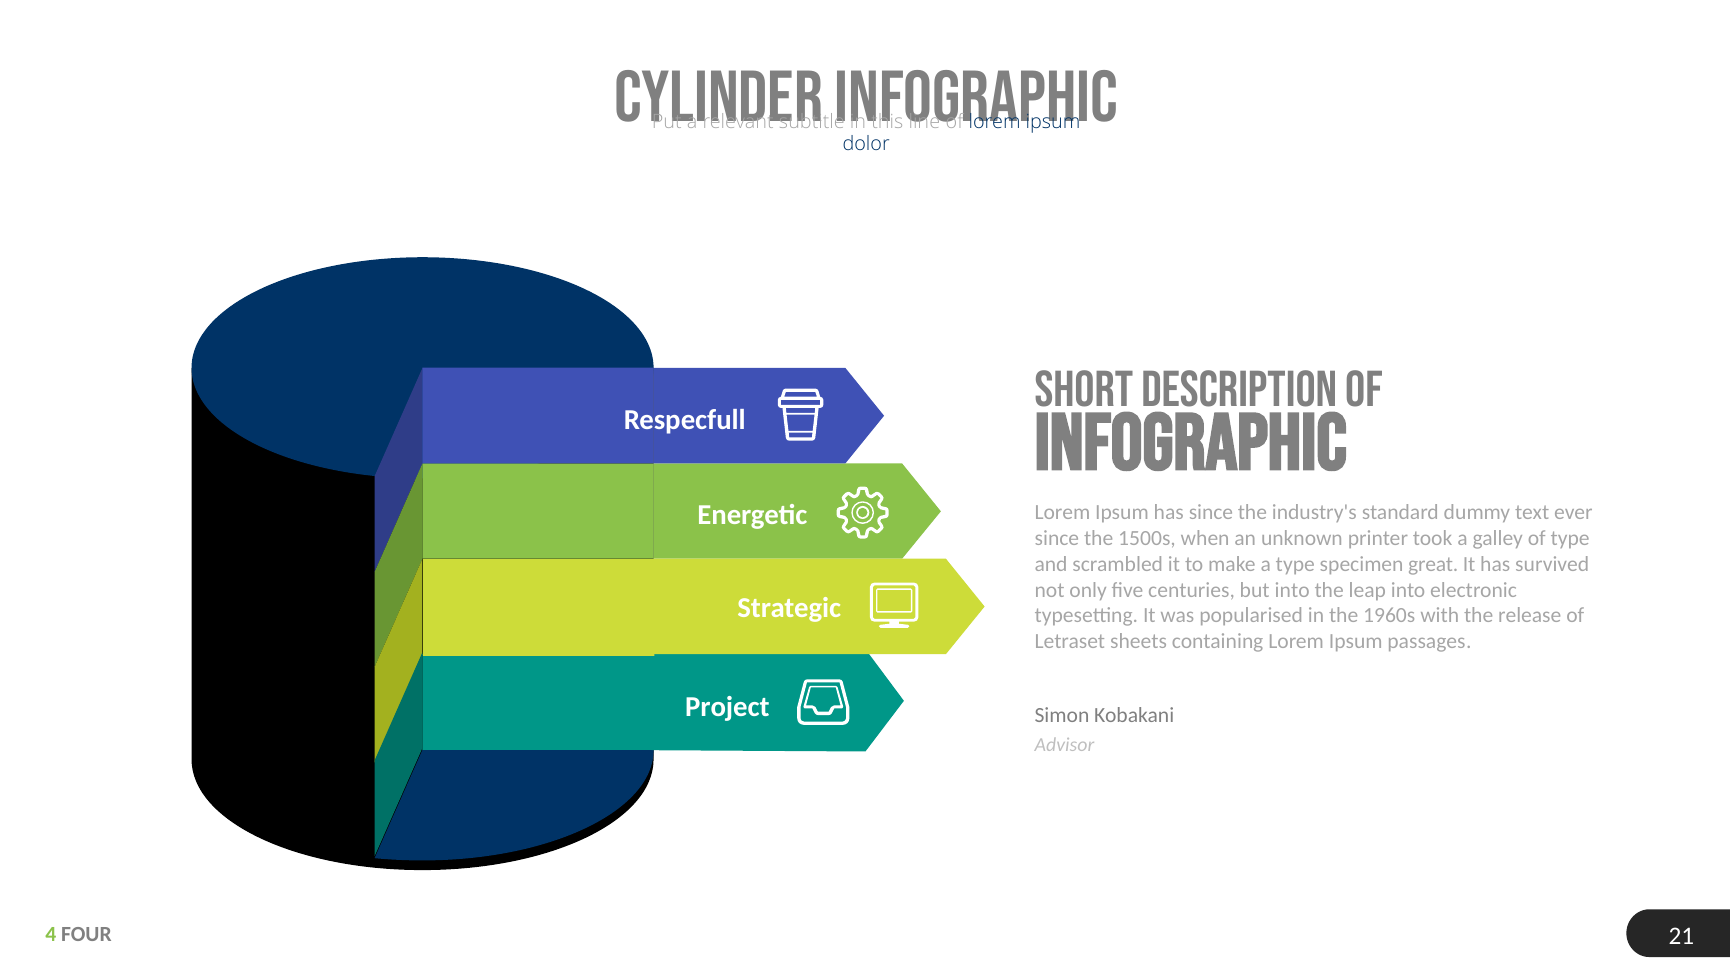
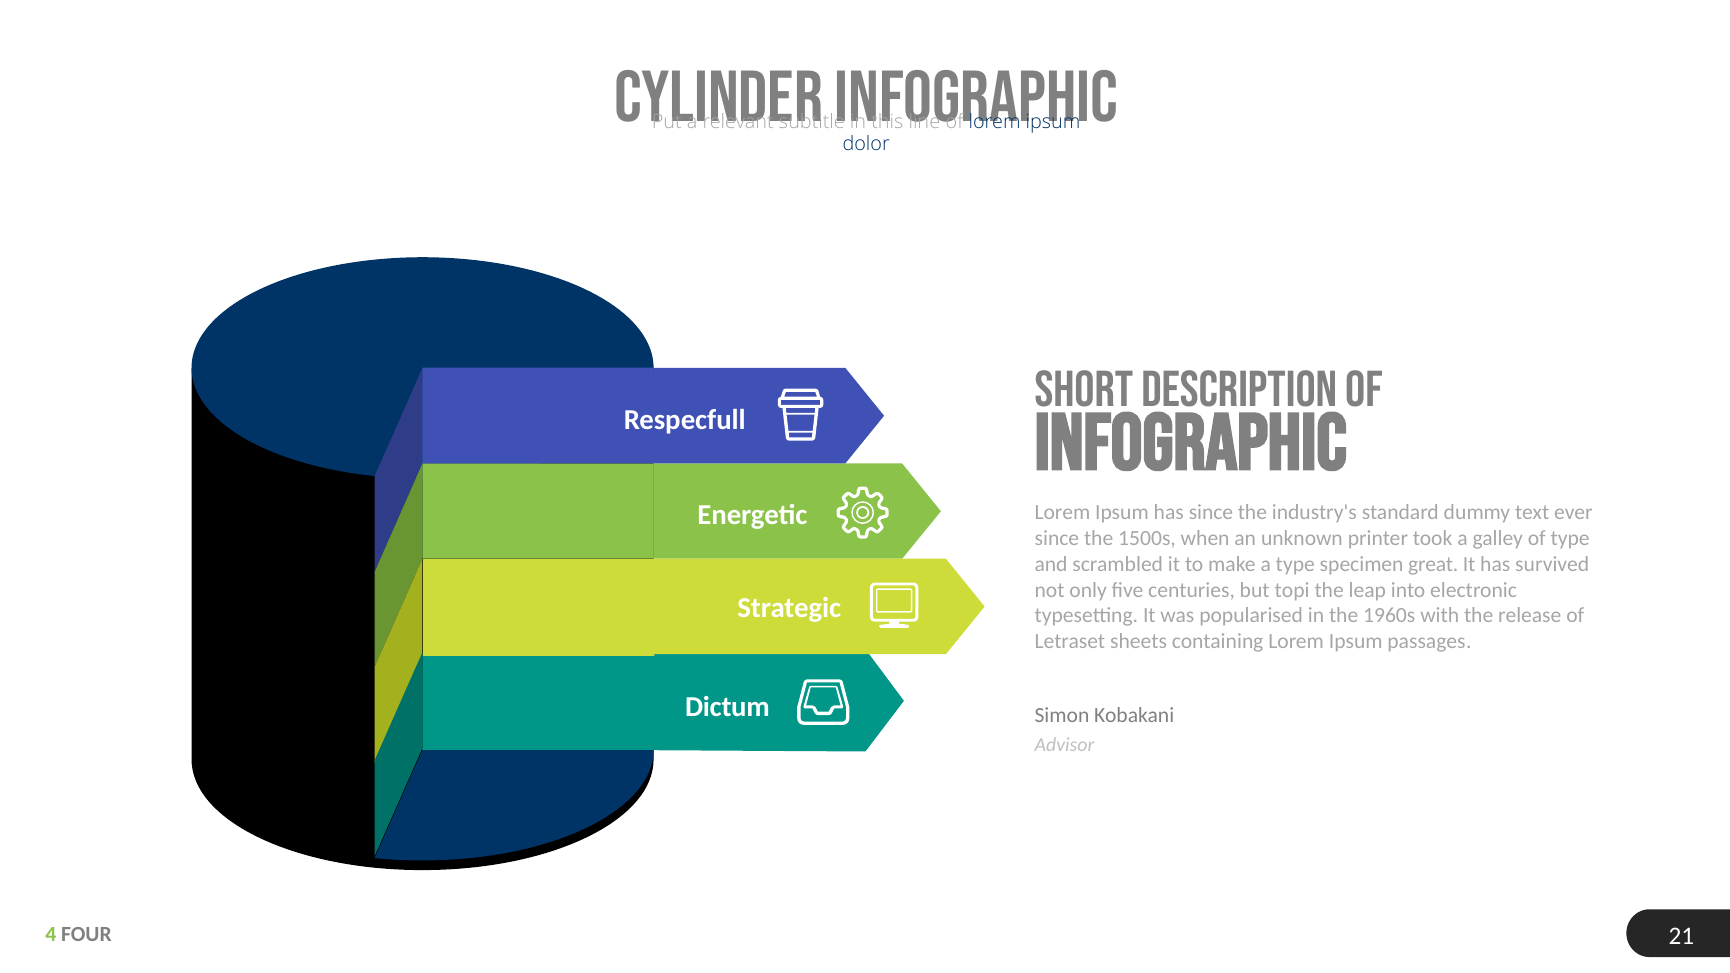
but into: into -> topi
Project: Project -> Dictum
